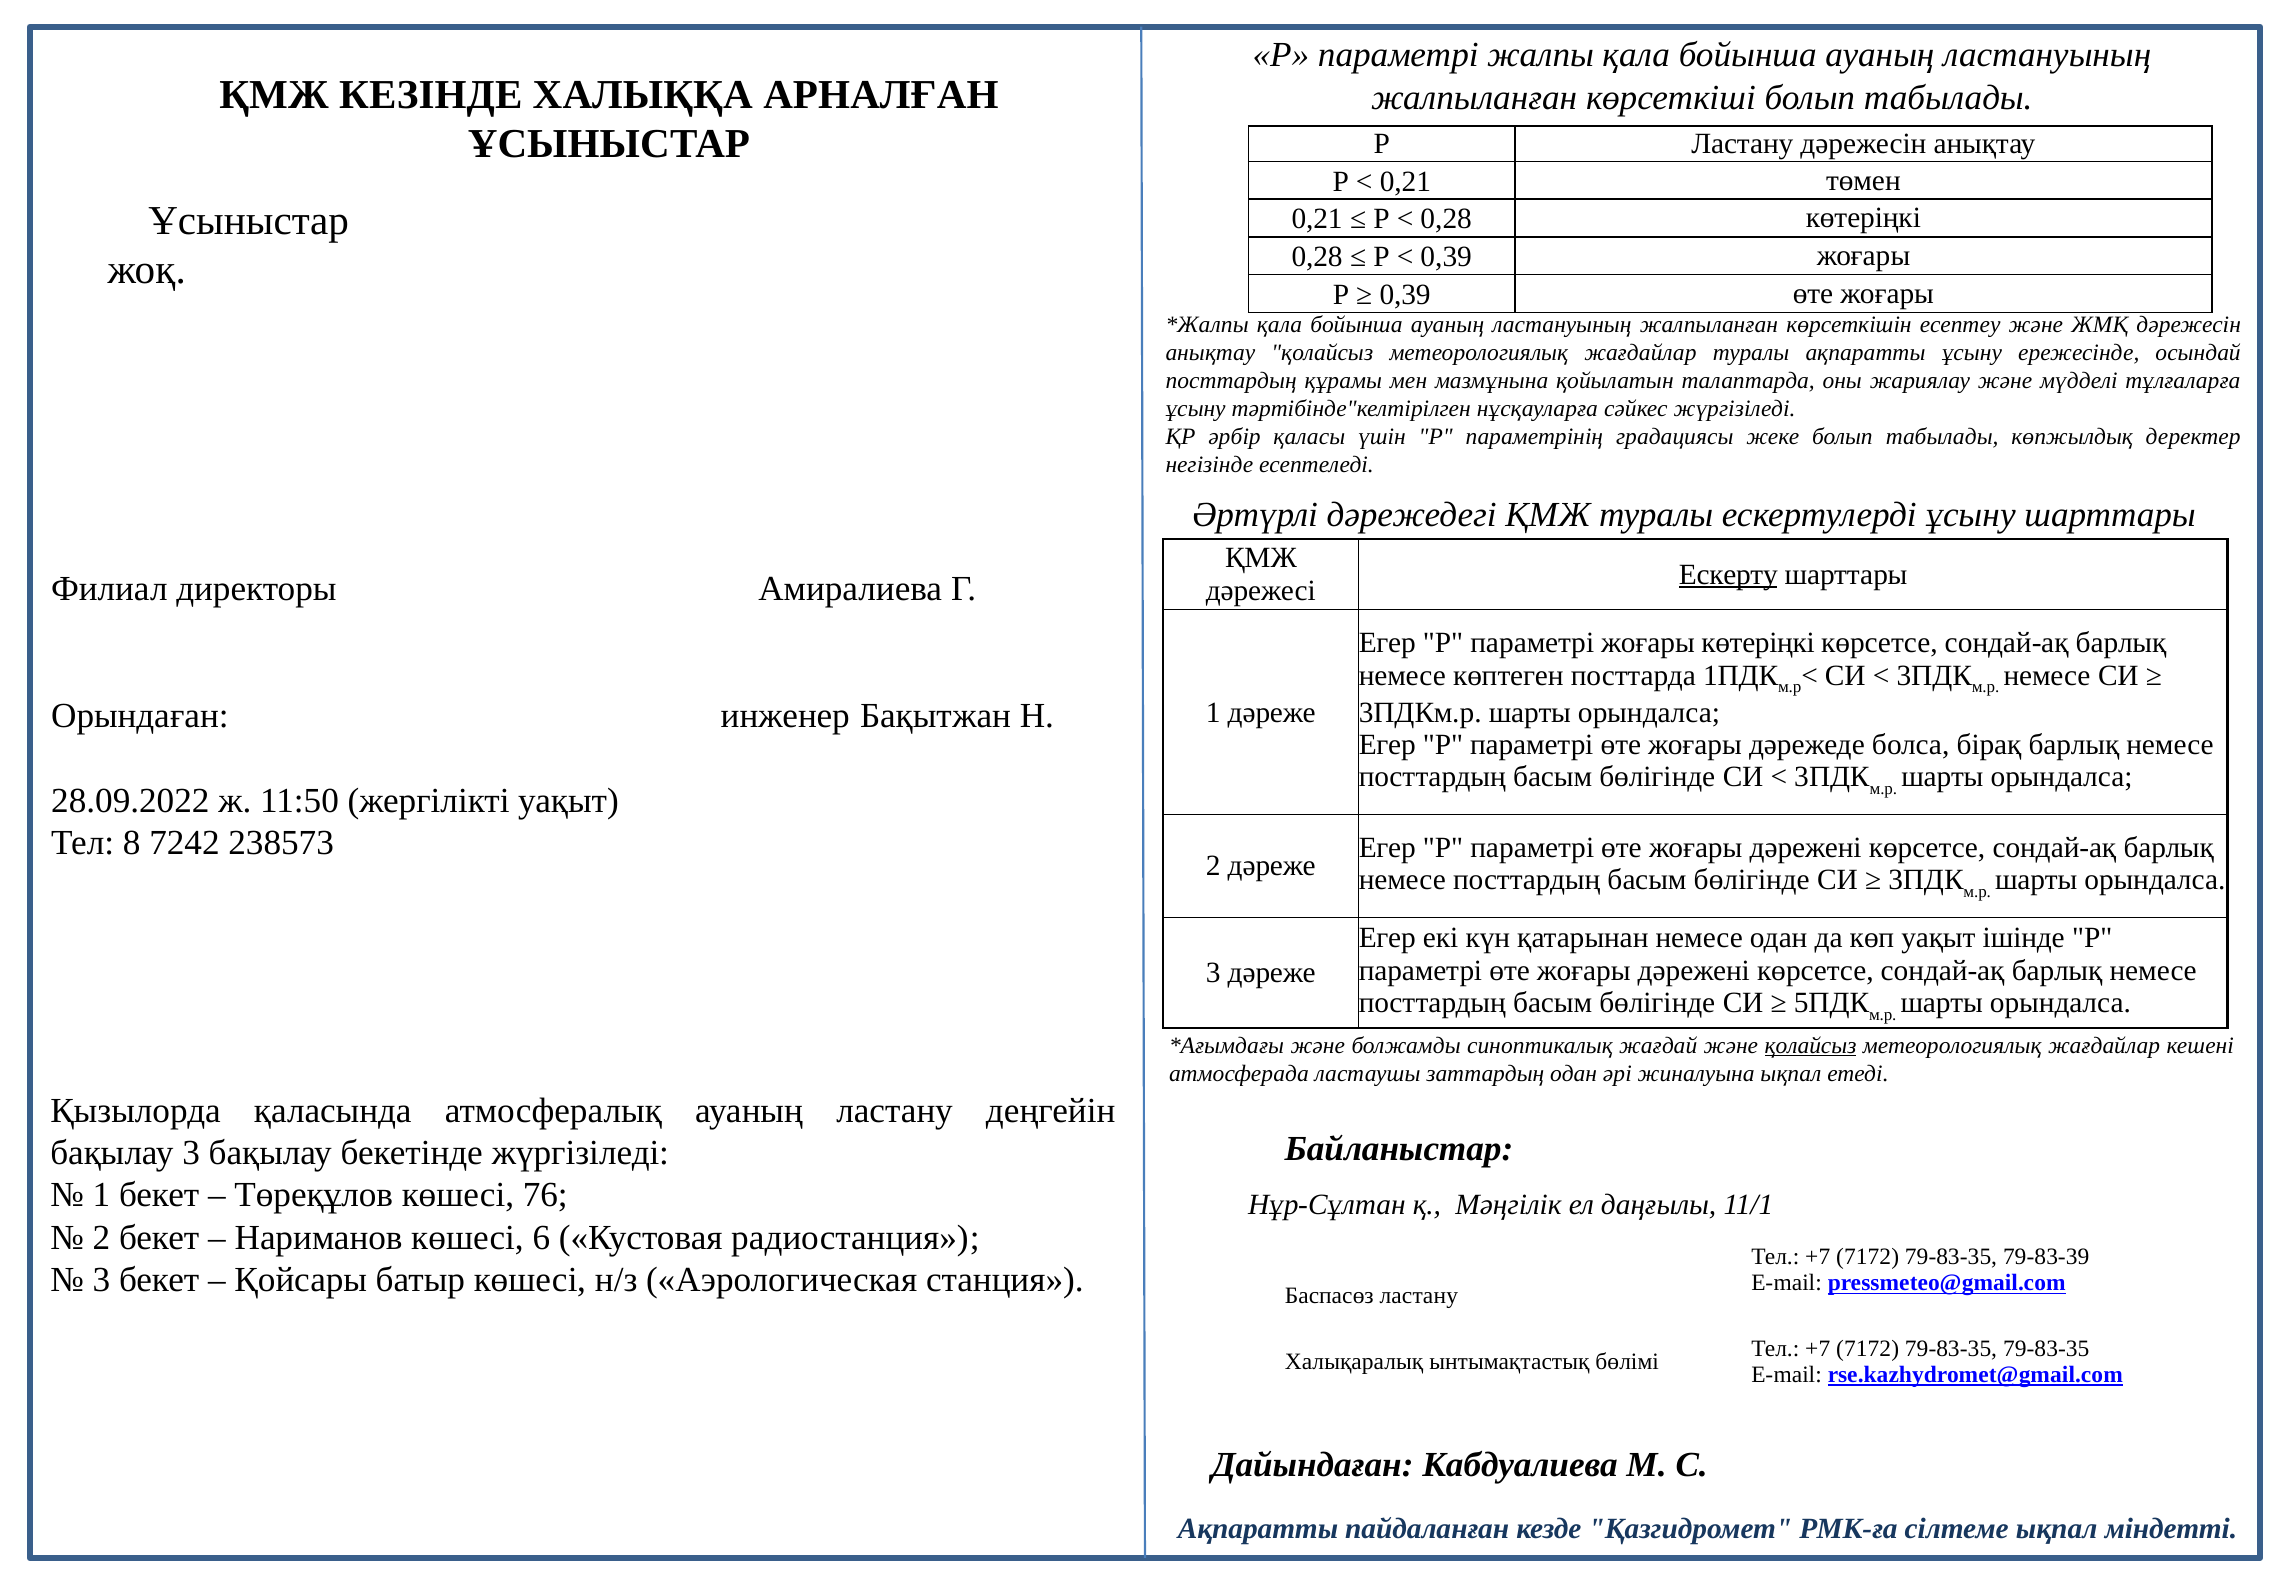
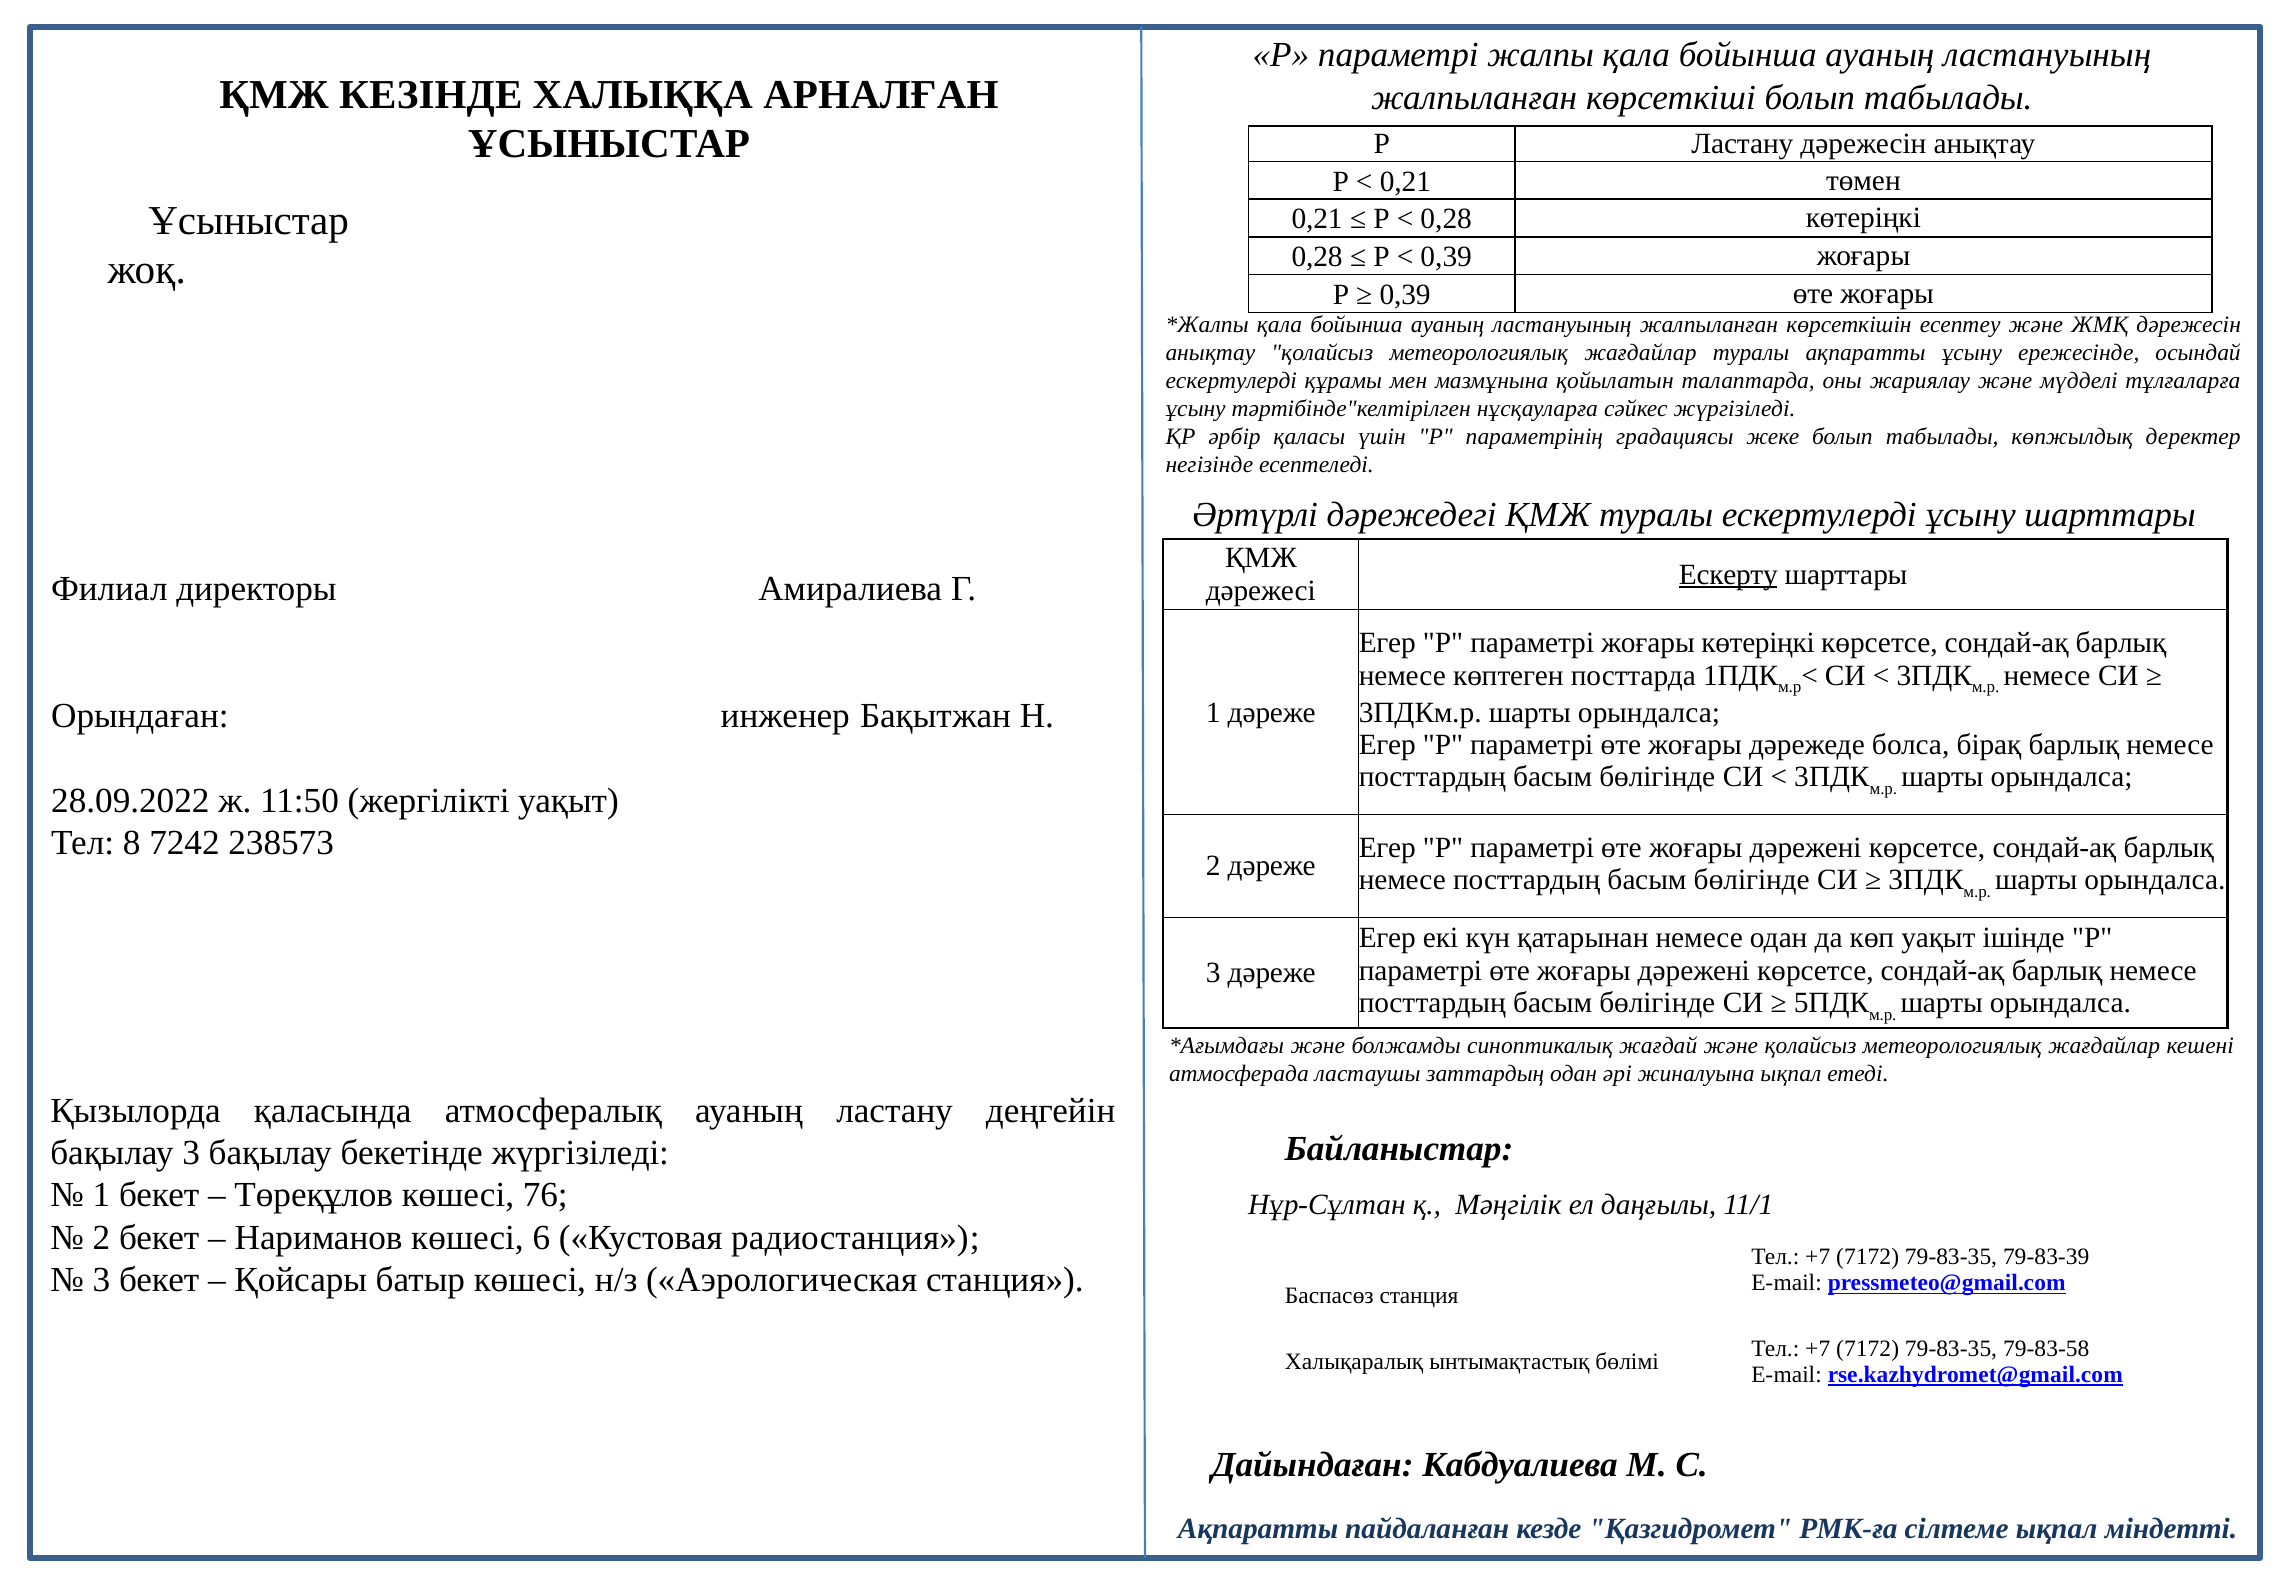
посттардың at (1231, 381): посттардың -> ескертулерді
қолайсыз at (1811, 1046) underline: present -> none
Баспасөз ластану: ластану -> станция
79-83-35 79-83-35: 79-83-35 -> 79-83-58
